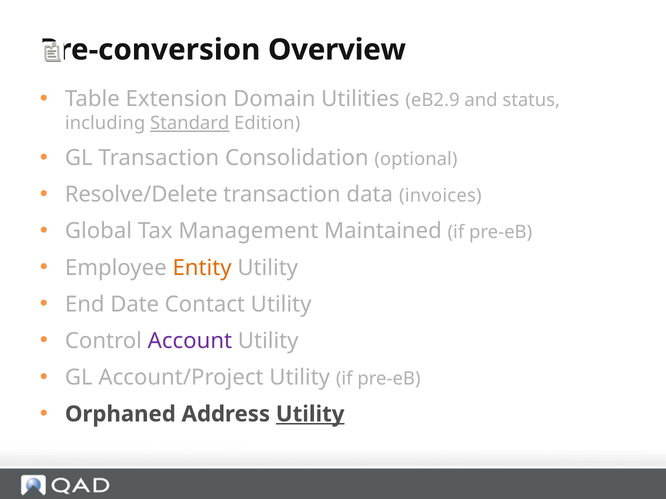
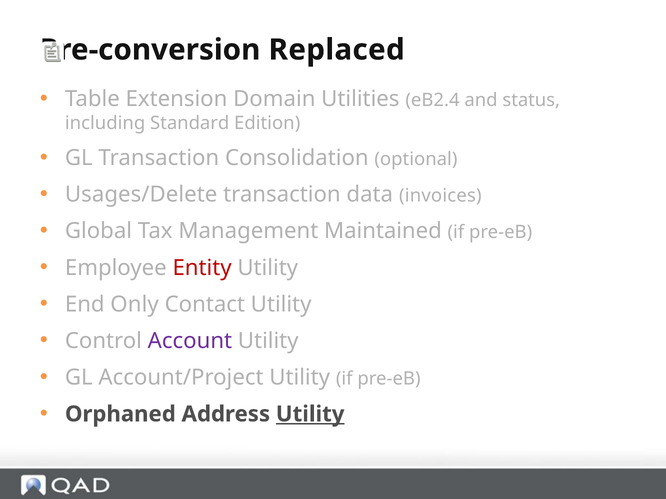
Overview: Overview -> Replaced
eB2.9: eB2.9 -> eB2.4
Standard underline: present -> none
Resolve/Delete: Resolve/Delete -> Usages/Delete
Entity colour: orange -> red
Date: Date -> Only
